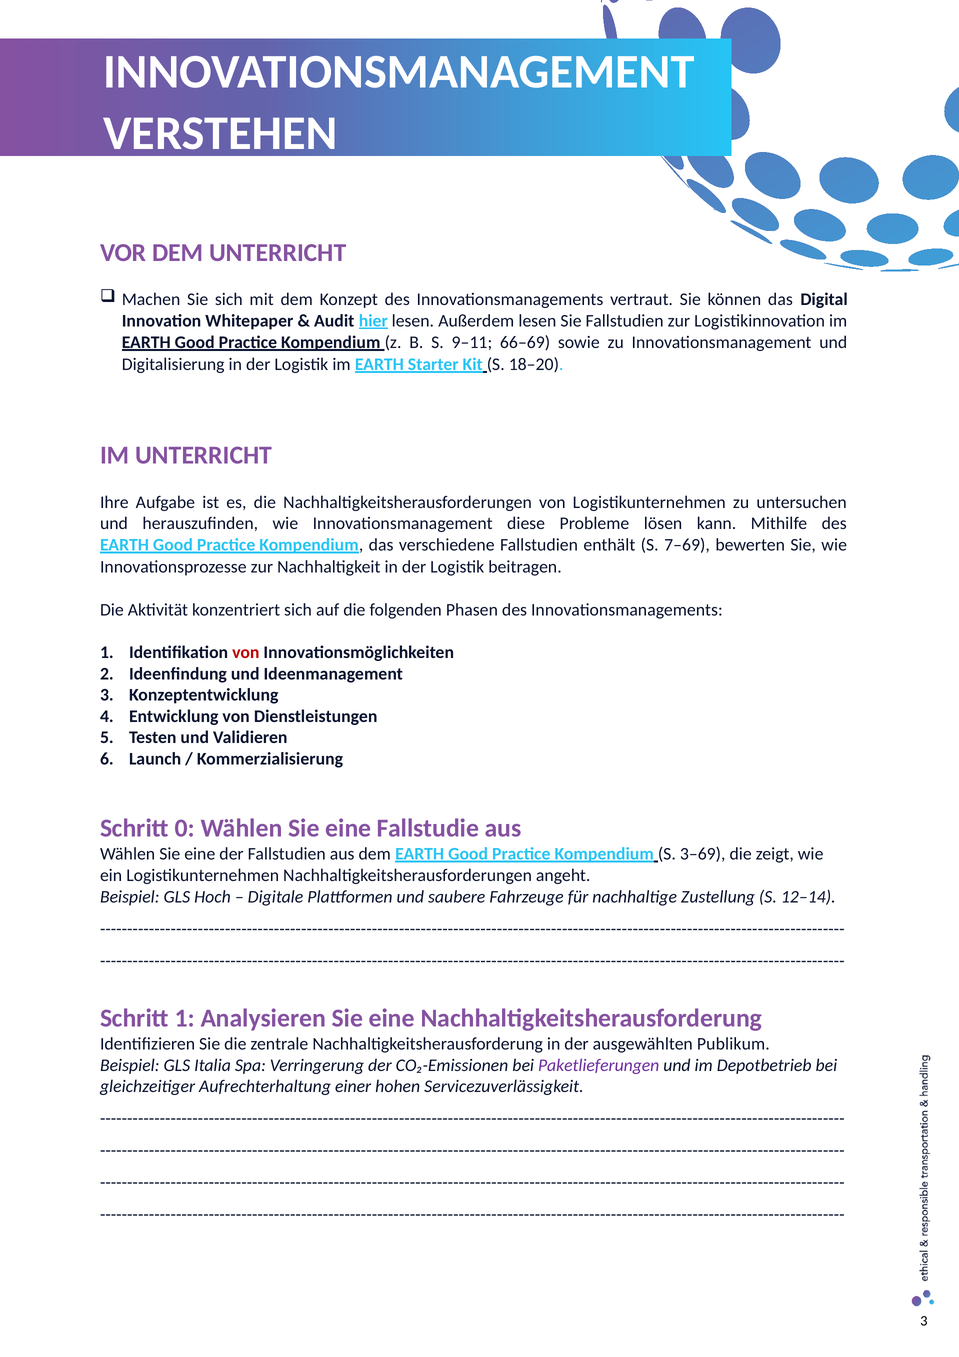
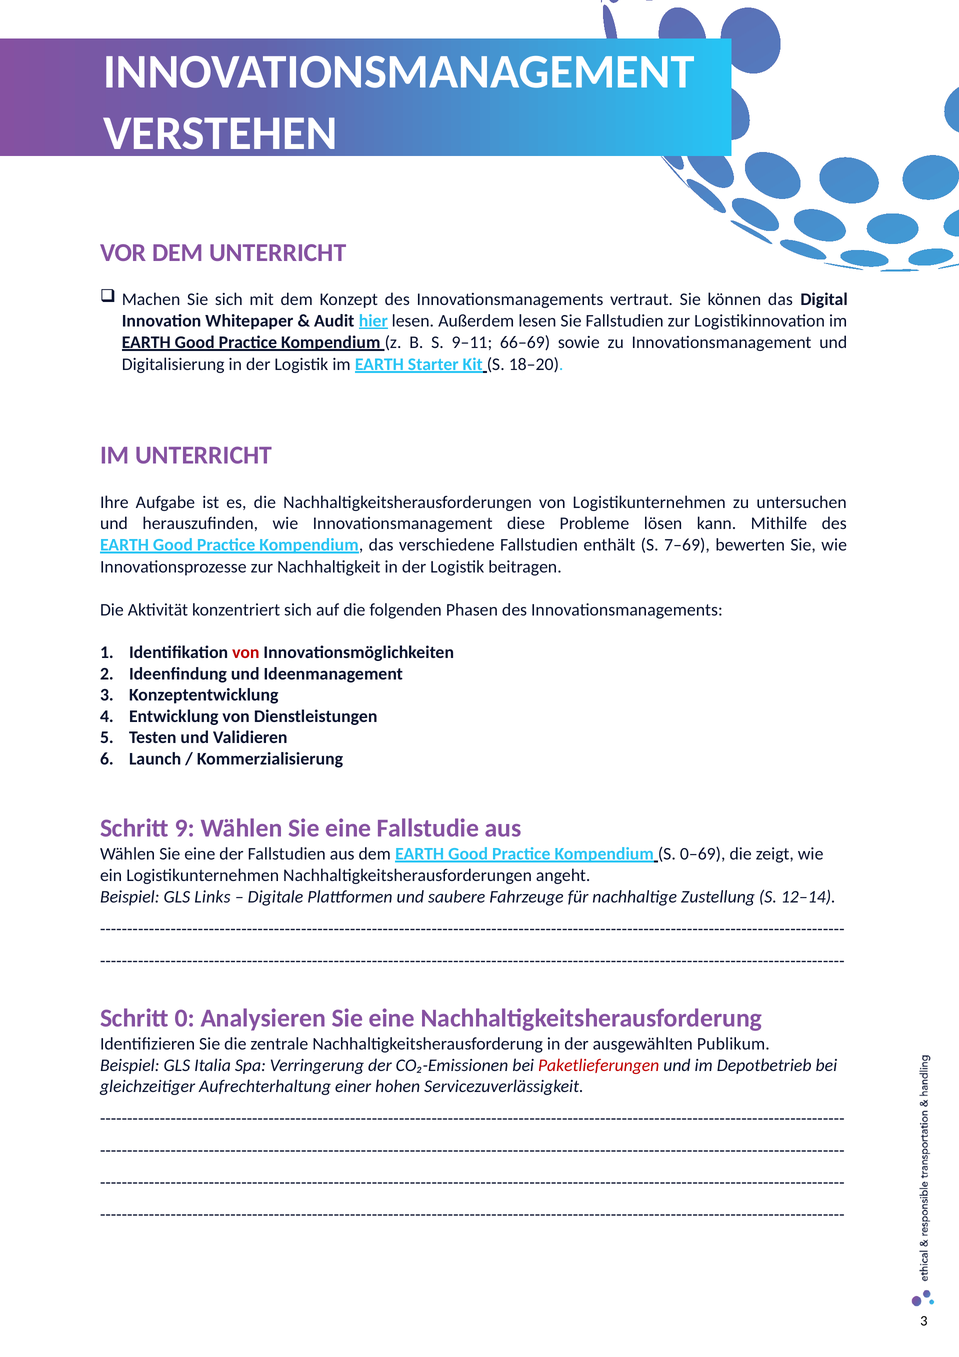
0: 0 -> 9
3–69: 3–69 -> 0–69
Hoch: Hoch -> Links
Schritt 1: 1 -> 0
Paketlieferungen colour: purple -> red
